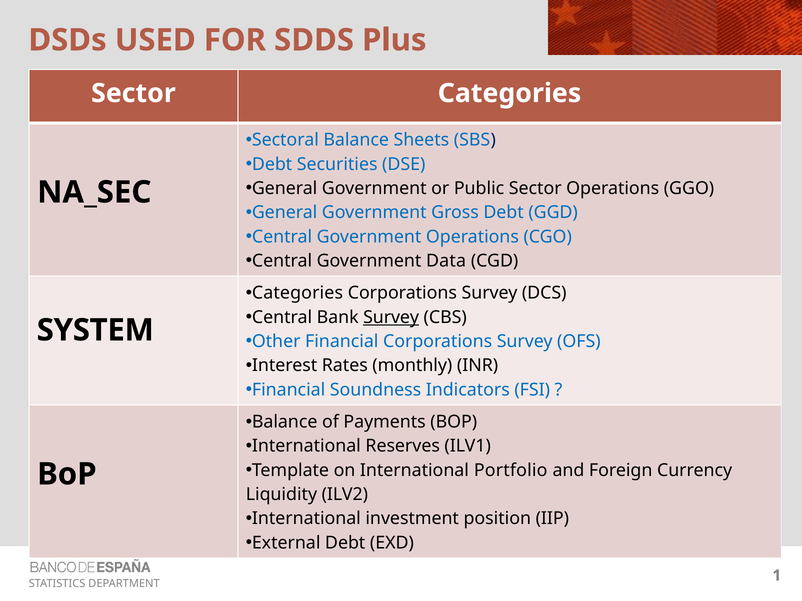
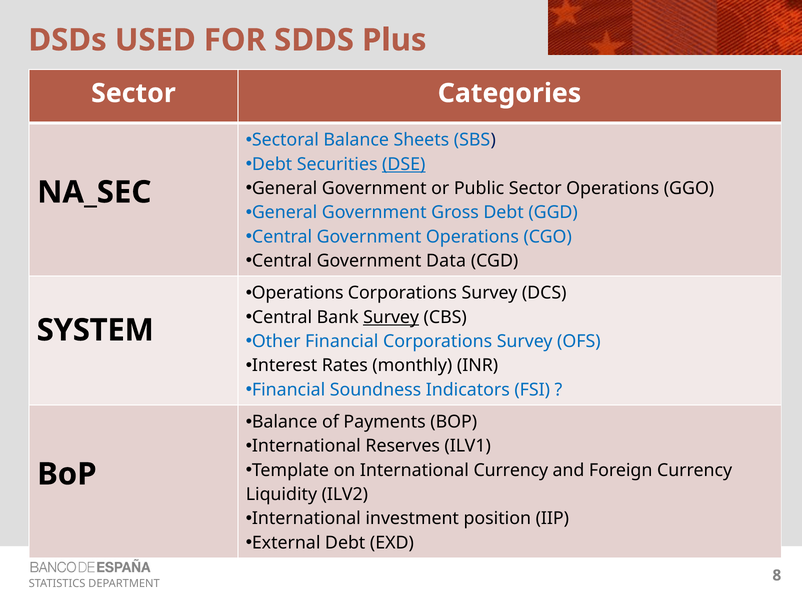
DSE underline: none -> present
Categories at (297, 293): Categories -> Operations
International Portfolio: Portfolio -> Currency
1: 1 -> 8
